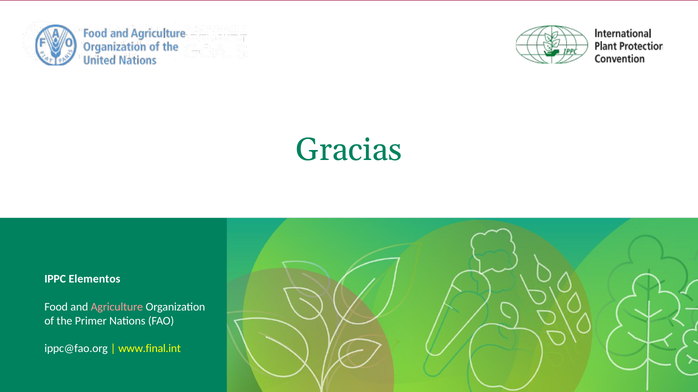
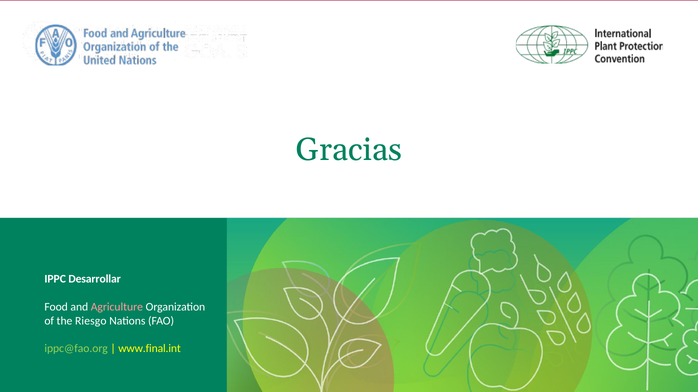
Elementos: Elementos -> Desarrollar
Primer: Primer -> Riesgo
ippc@fao.org colour: white -> light green
